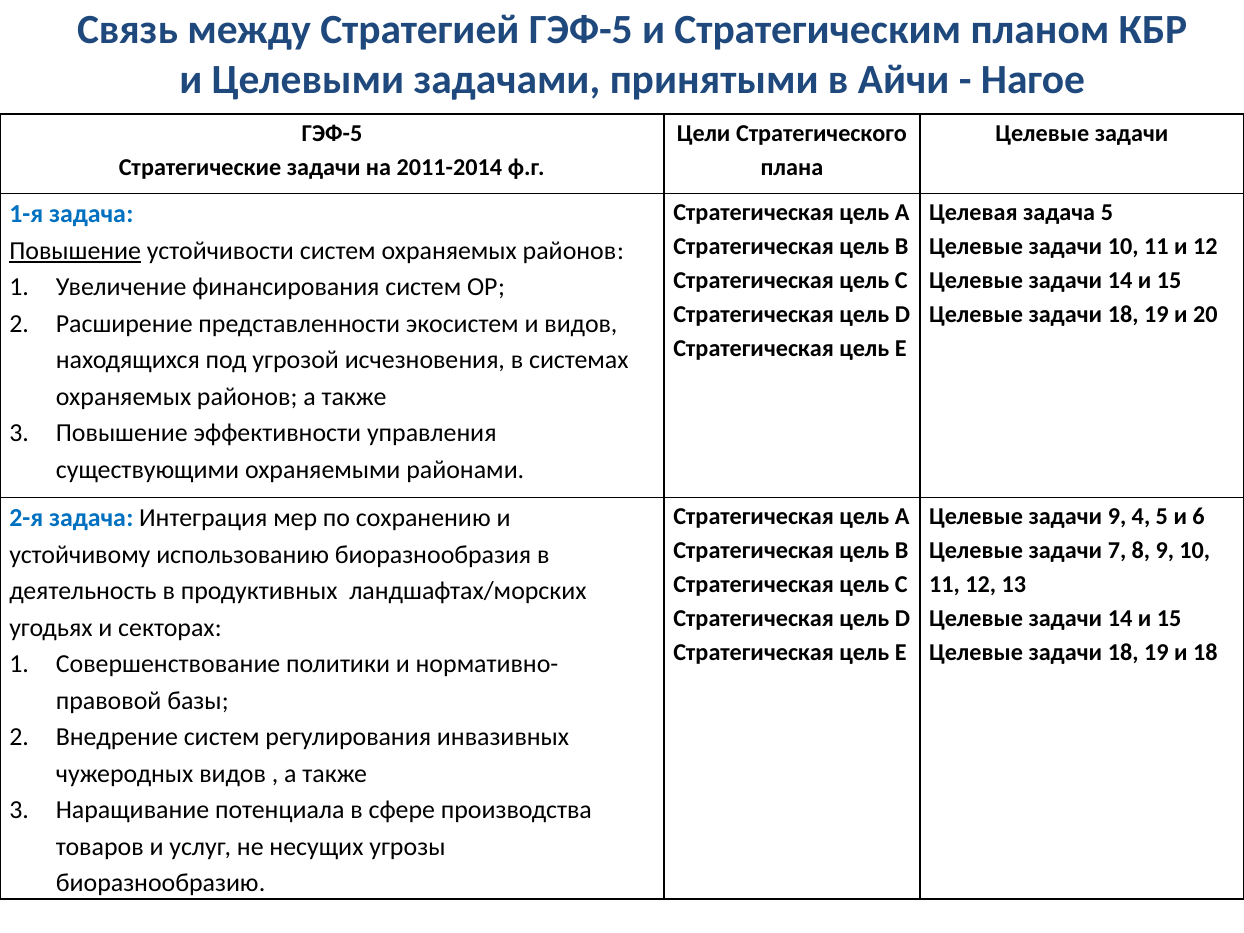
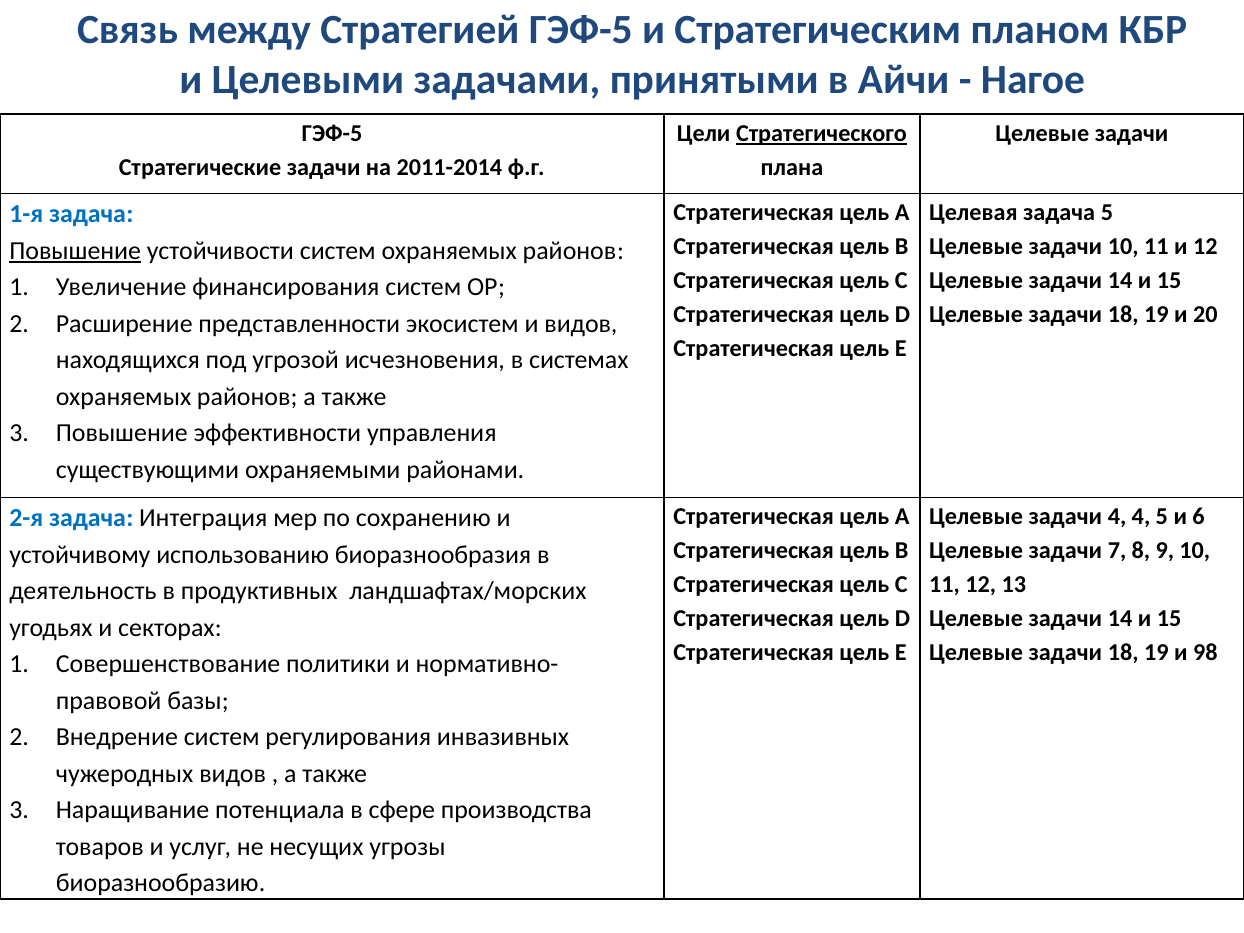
Стратегического underline: none -> present
задачи 9: 9 -> 4
и 18: 18 -> 98
